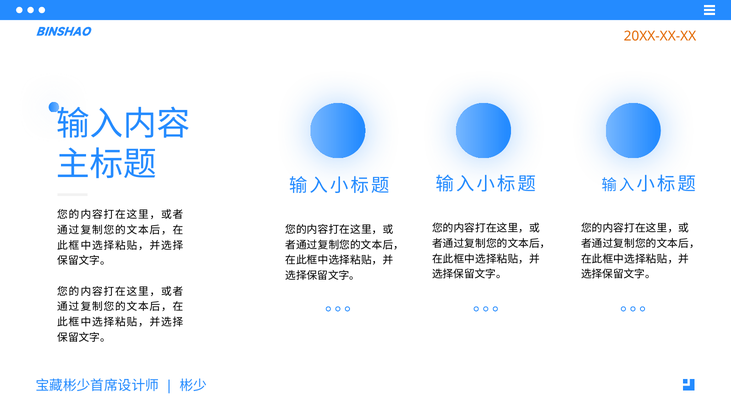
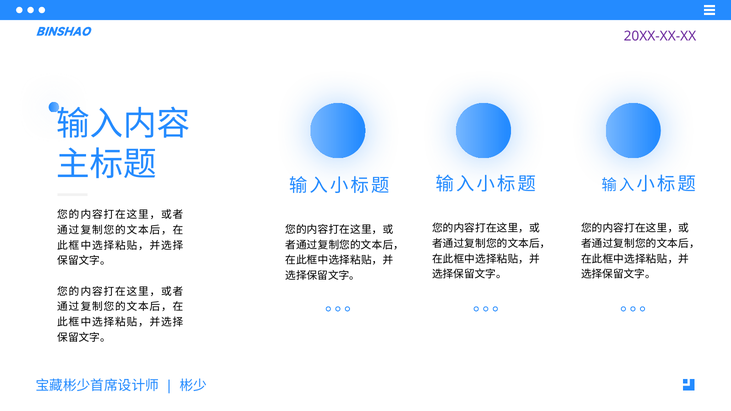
20XX-XX-XX colour: orange -> purple
